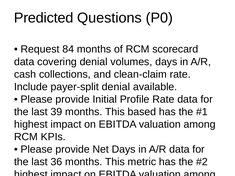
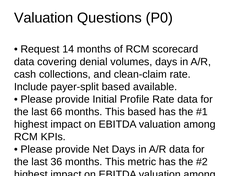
Predicted at (44, 18): Predicted -> Valuation
84: 84 -> 14
payer-split denial: denial -> based
39: 39 -> 66
